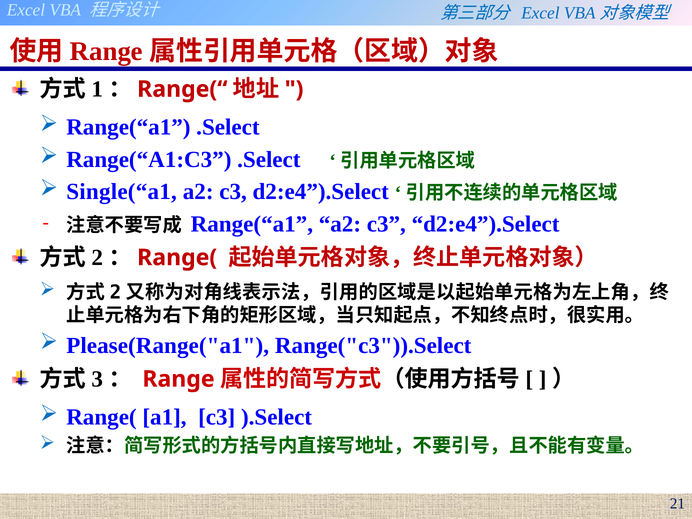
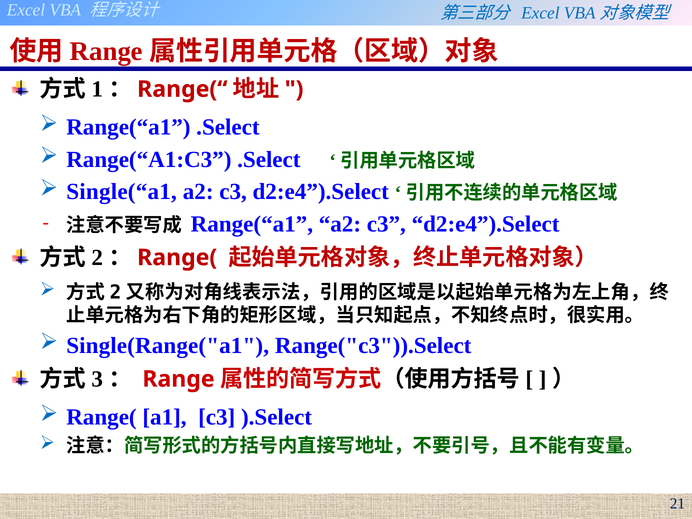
Please(Range("a1: Please(Range("a1 -> Single(Range("a1
